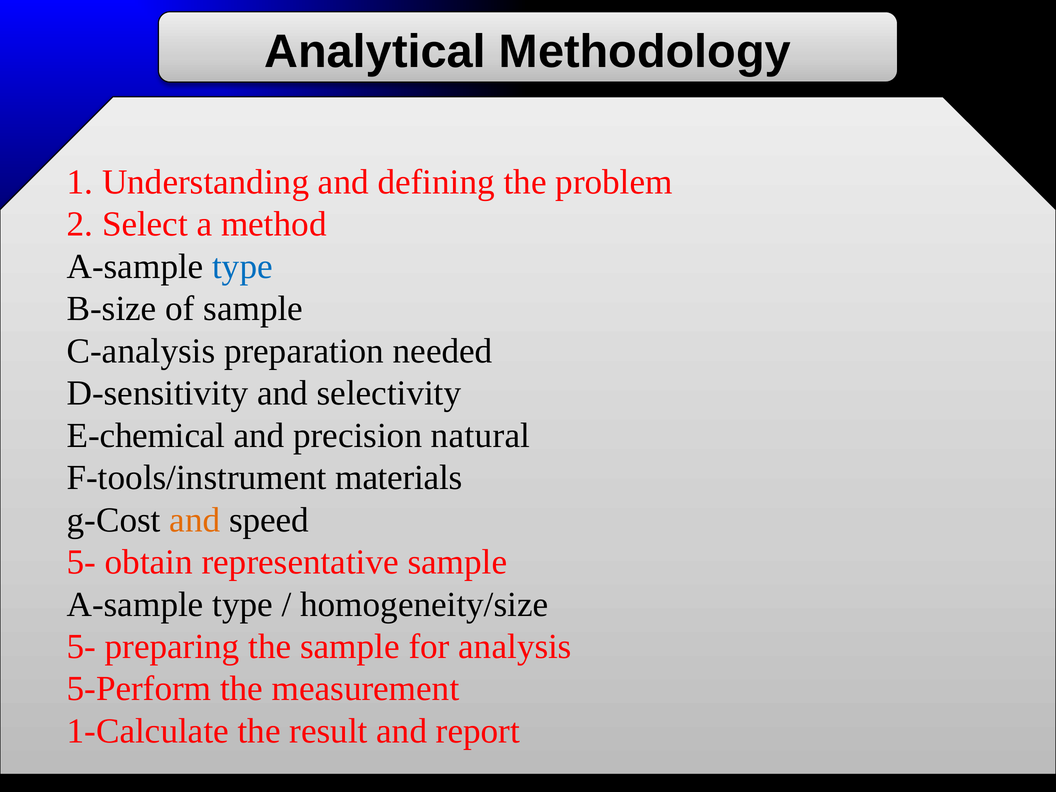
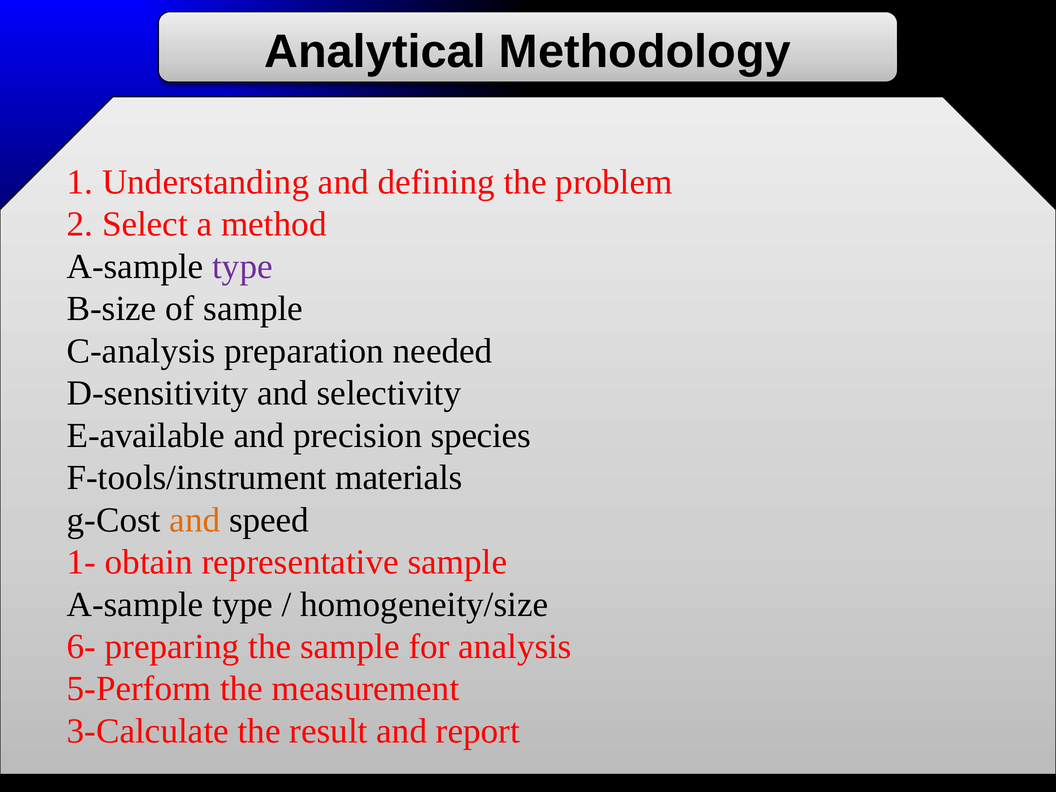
type at (243, 266) colour: blue -> purple
E-chemical: E-chemical -> E-available
natural: natural -> species
5- at (81, 562): 5- -> 1-
5- at (81, 647): 5- -> 6-
1-Calculate: 1-Calculate -> 3-Calculate
